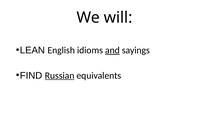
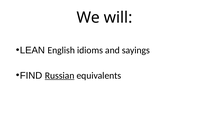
and underline: present -> none
